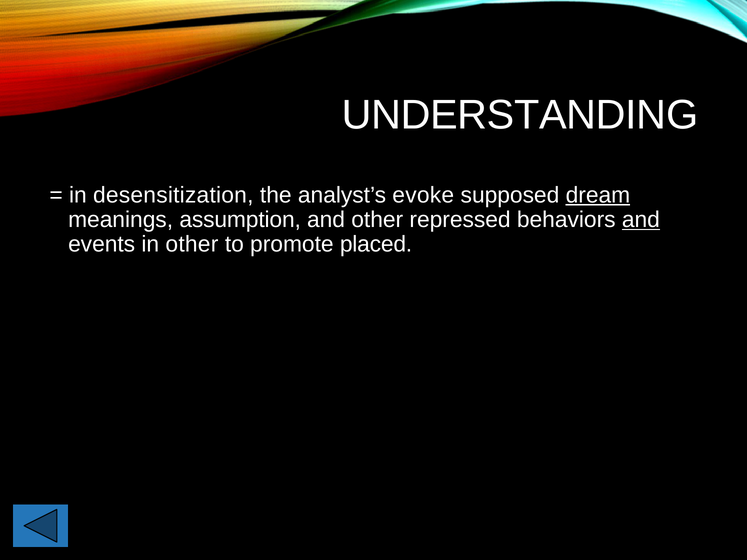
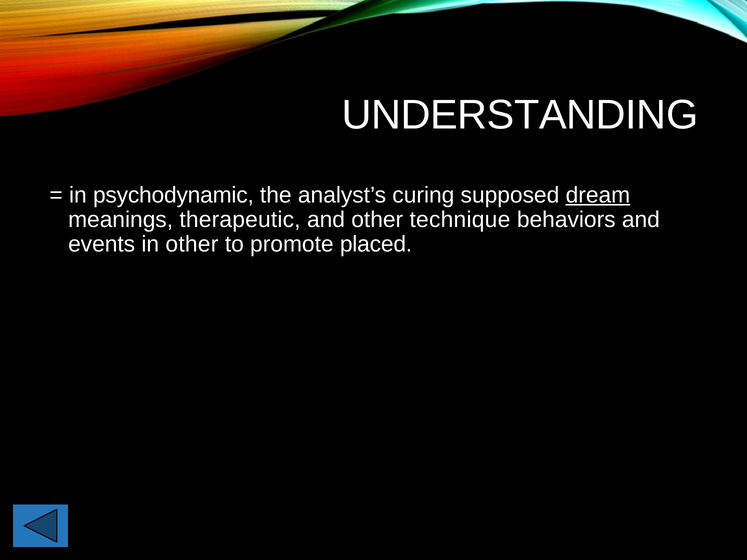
desensitization: desensitization -> psychodynamic
evoke: evoke -> curing
assumption: assumption -> therapeutic
repressed: repressed -> technique
and at (641, 220) underline: present -> none
